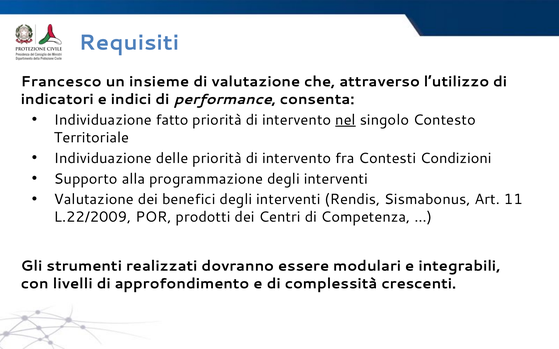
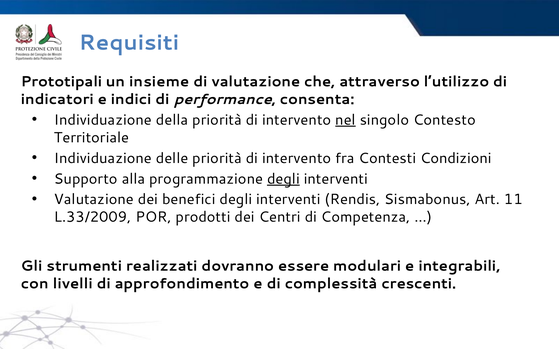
Francesco: Francesco -> Prototipali
fatto: fatto -> della
degli at (283, 179) underline: none -> present
L.22/2009: L.22/2009 -> L.33/2009
